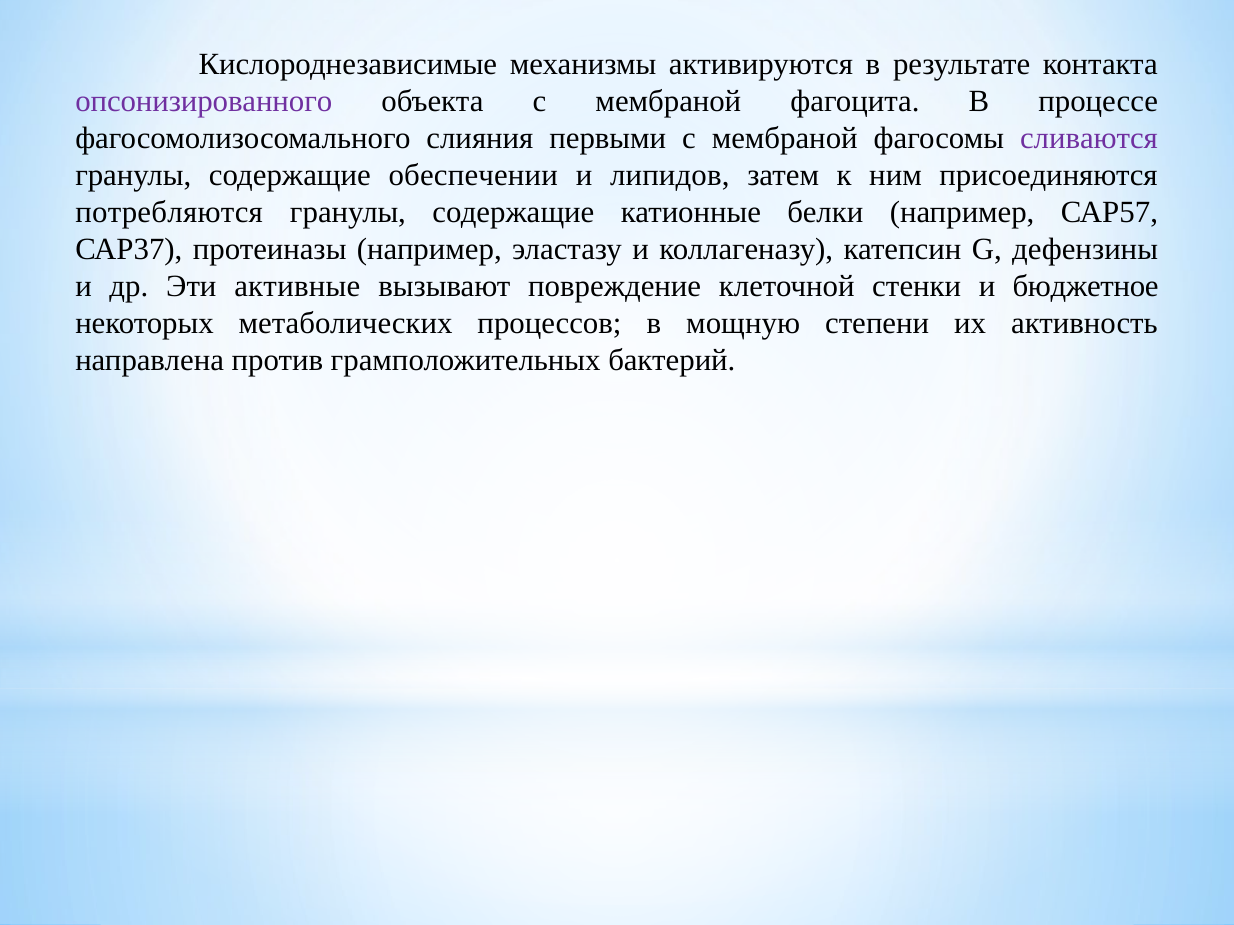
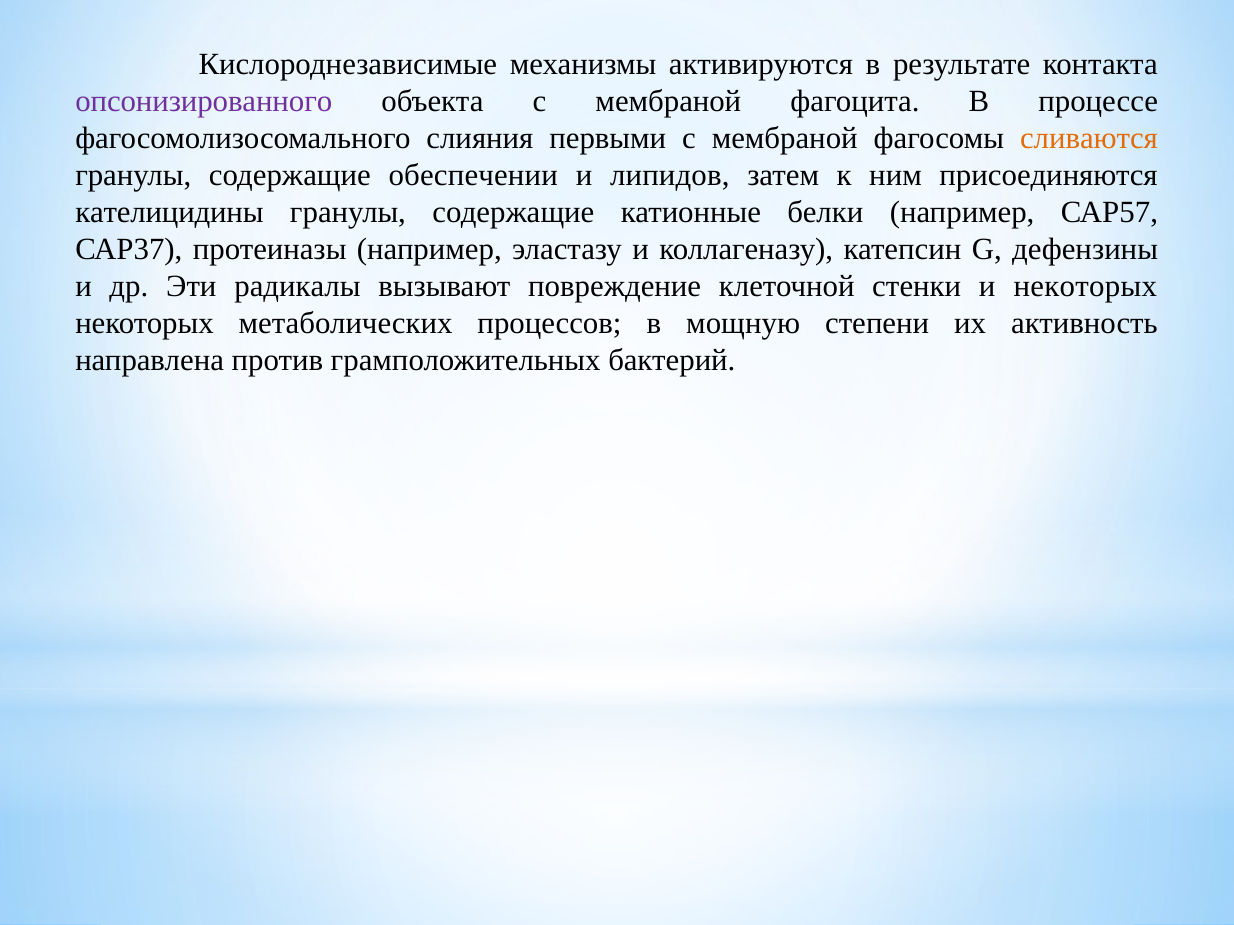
сливаются colour: purple -> orange
потребляются: потребляются -> кателицидины
активные: активные -> радикалы
и бюджетное: бюджетное -> некоторых
